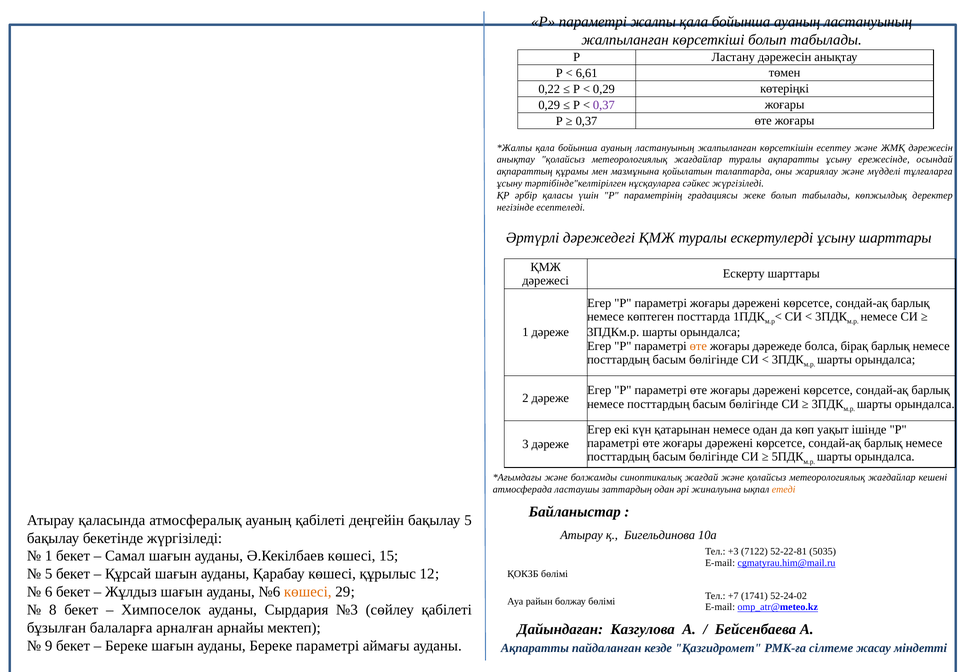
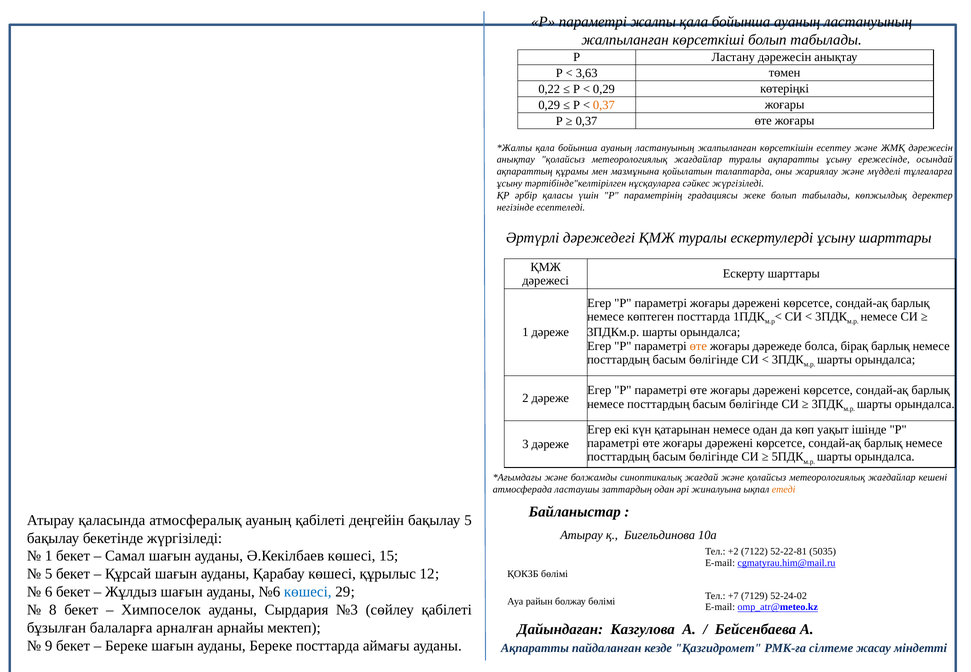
6,61: 6,61 -> 3,63
0,37 at (604, 105) colour: purple -> orange
+3: +3 -> +2
көшесі at (308, 592) colour: orange -> blue
1741: 1741 -> 7129
Береке параметрі: параметрі -> посттарда
